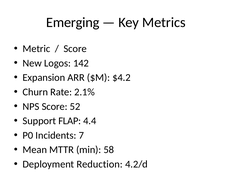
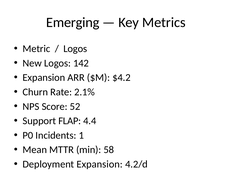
Score at (75, 49): Score -> Logos
7: 7 -> 1
Deployment Reduction: Reduction -> Expansion
